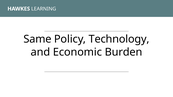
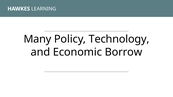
Same: Same -> Many
Burden: Burden -> Borrow
